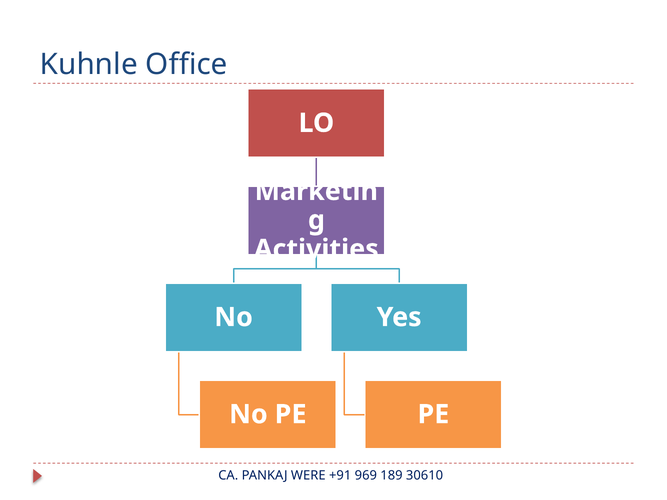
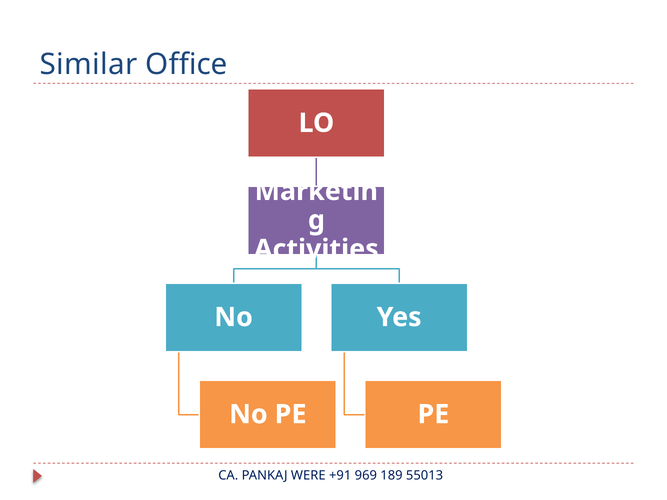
Kuhnle: Kuhnle -> Similar
30610: 30610 -> 55013
